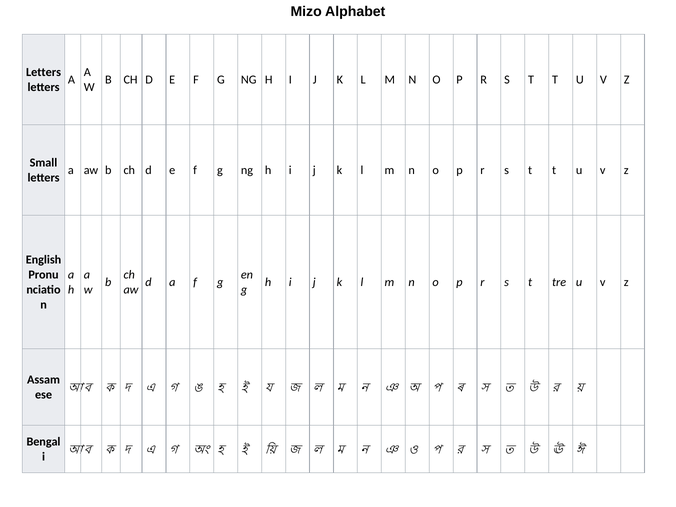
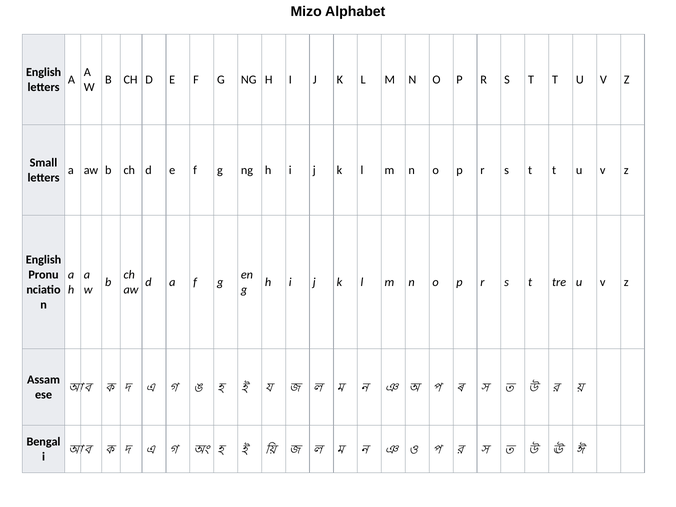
Letters at (44, 72): Letters -> English
